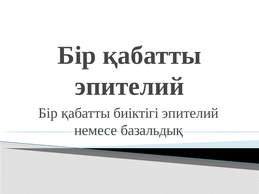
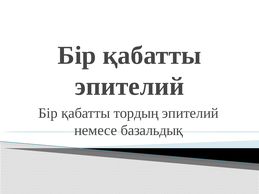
биіктігі: биіктігі -> тордың
